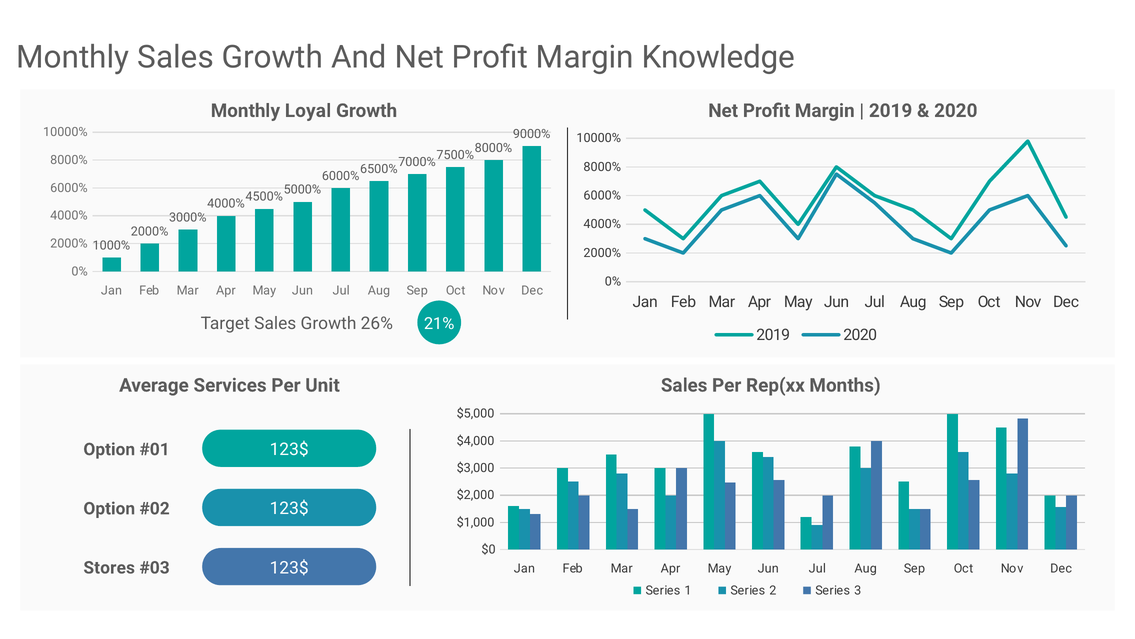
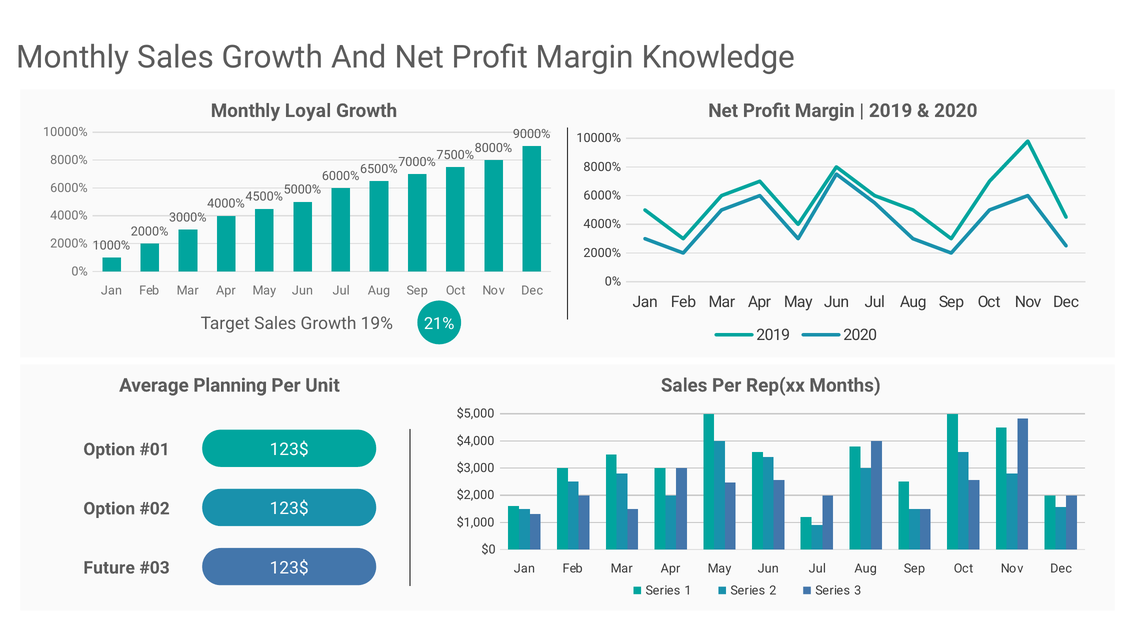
26%: 26% -> 19%
Services: Services -> Planning
Stores: Stores -> Future
